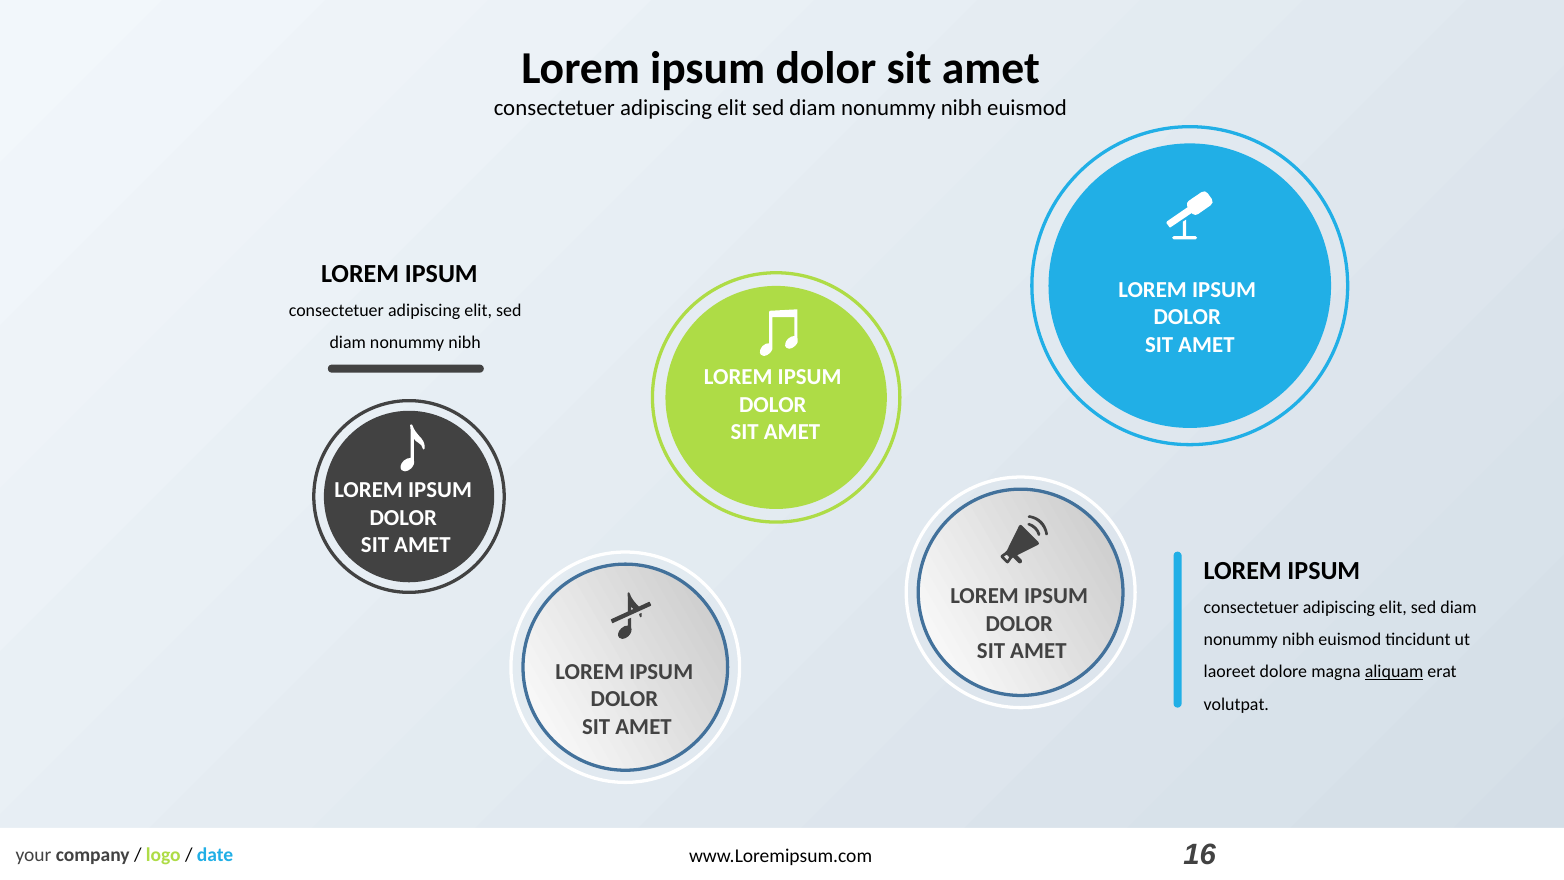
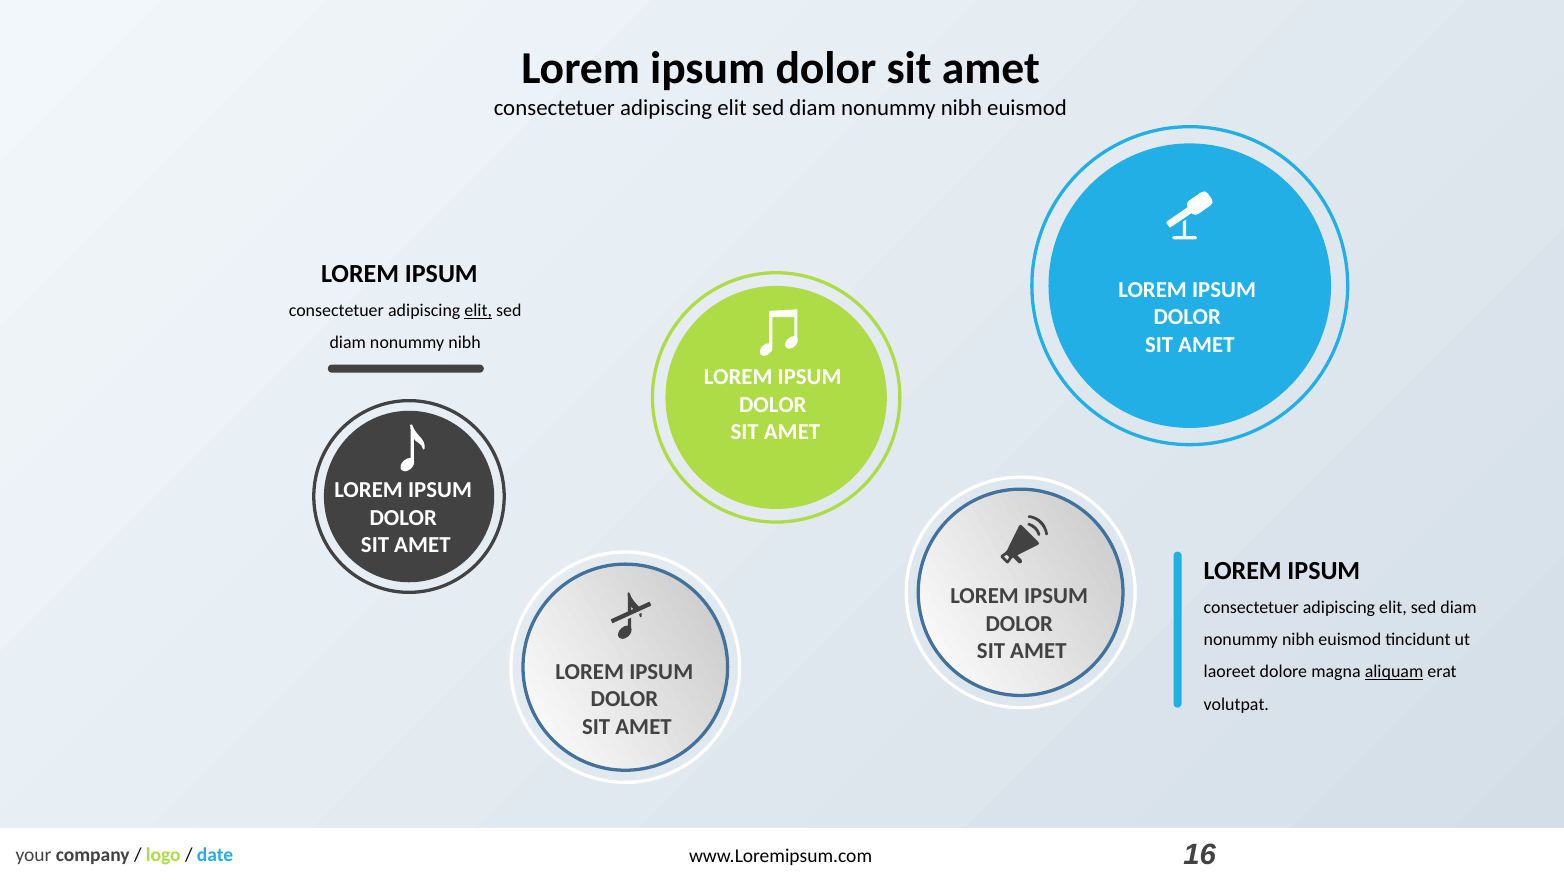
elit at (478, 311) underline: none -> present
